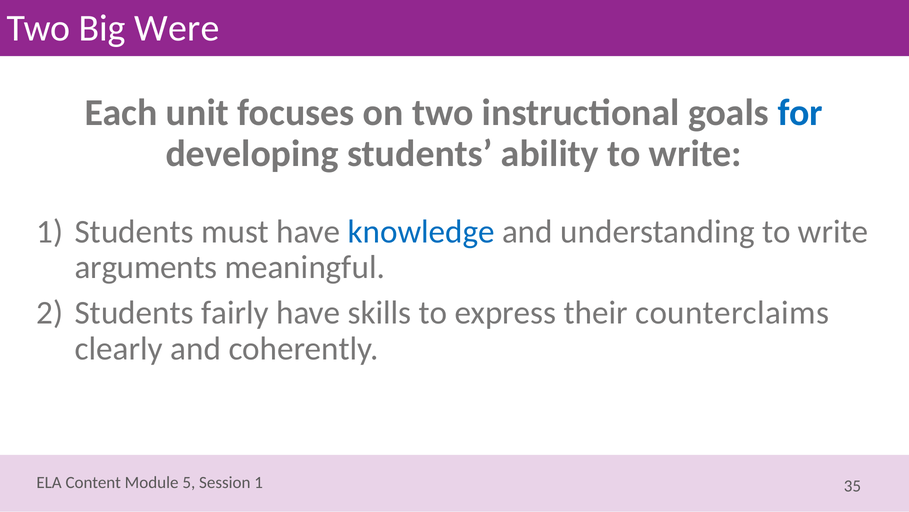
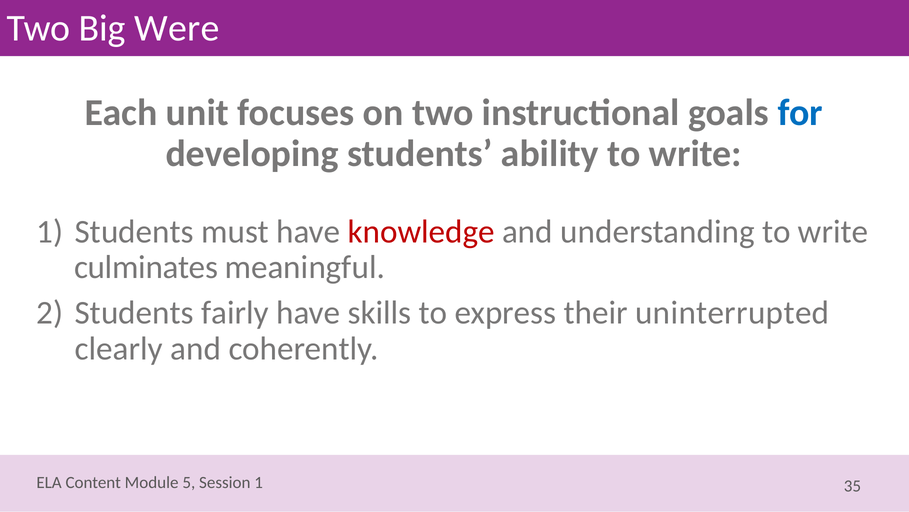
knowledge colour: blue -> red
arguments: arguments -> culminates
counterclaims: counterclaims -> uninterrupted
